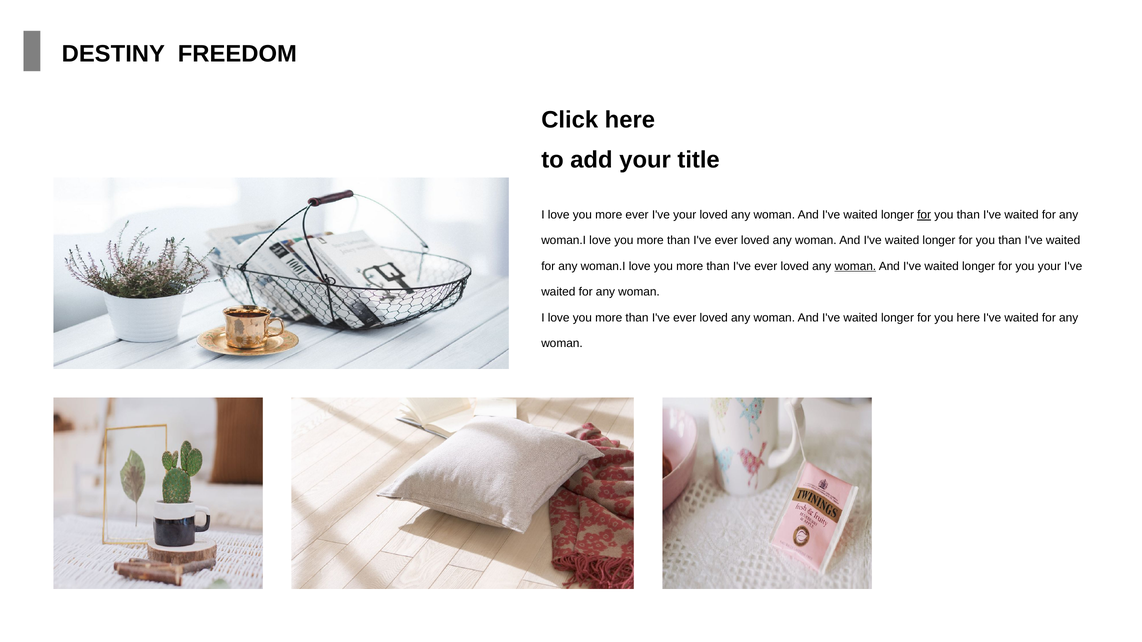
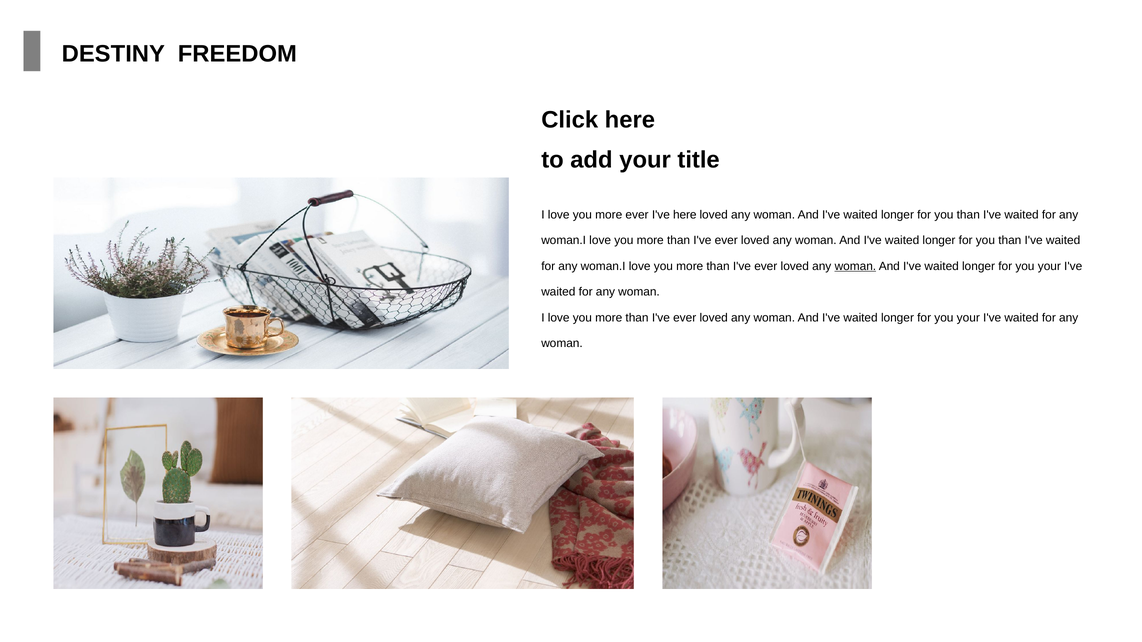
I've your: your -> here
for at (924, 215) underline: present -> none
here at (968, 318): here -> your
